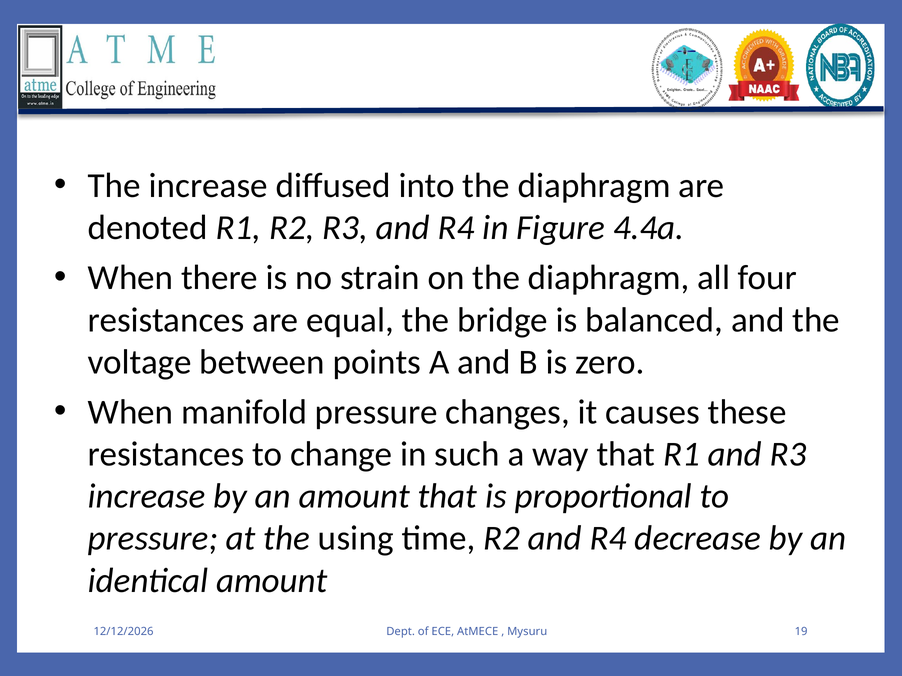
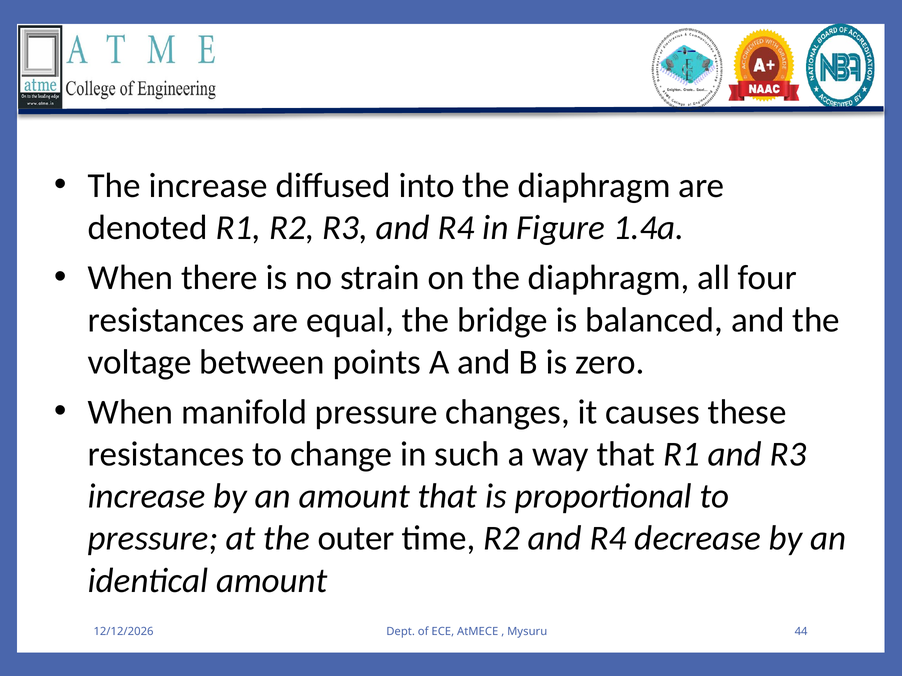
4.4a: 4.4a -> 1.4a
using: using -> outer
19: 19 -> 44
